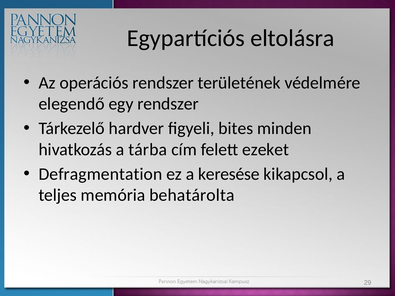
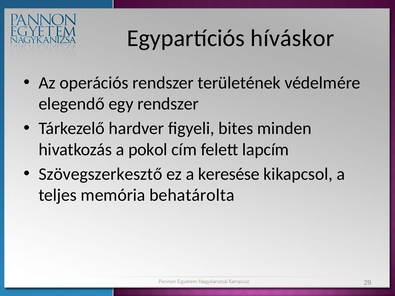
eltolásra: eltolásra -> híváskor
tárba: tárba -> pokol
ezeket: ezeket -> lapcím
Defragmentation: Defragmentation -> Szövegszerkesztő
